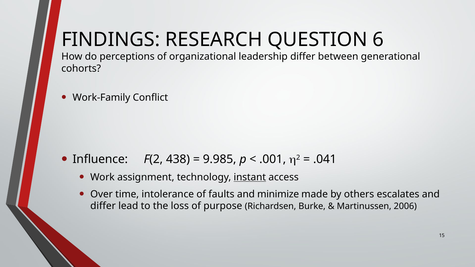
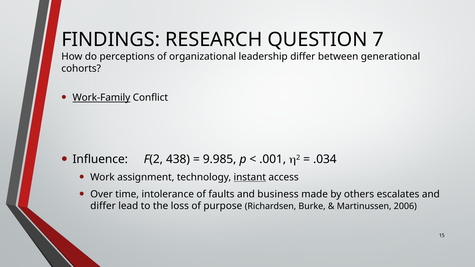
6: 6 -> 7
Work-Family underline: none -> present
.041: .041 -> .034
minimize: minimize -> business
